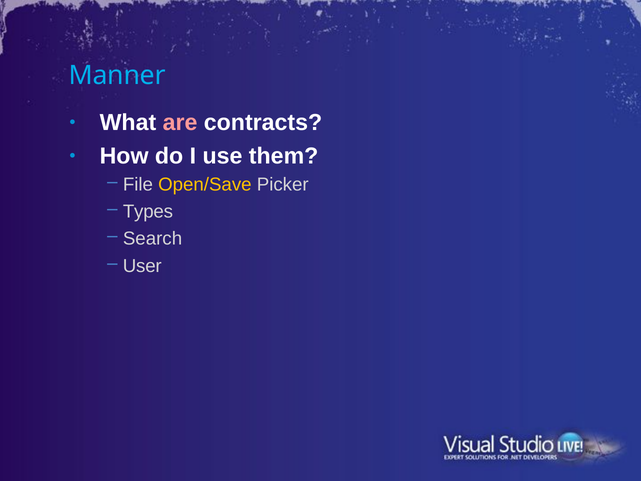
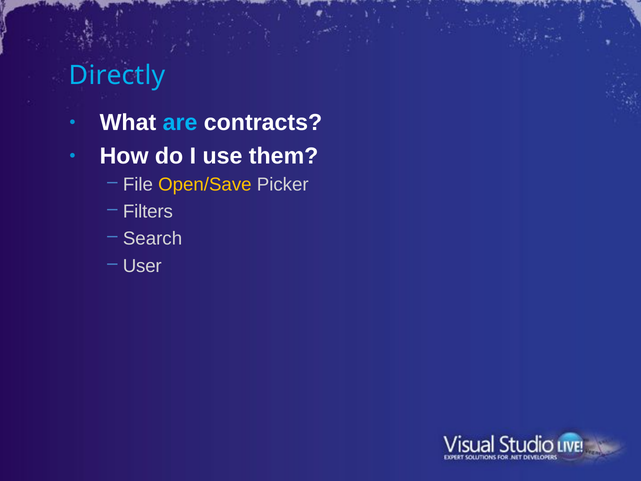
Manner: Manner -> Directly
are colour: pink -> light blue
Types: Types -> Filters
